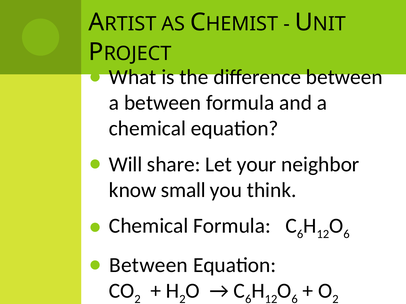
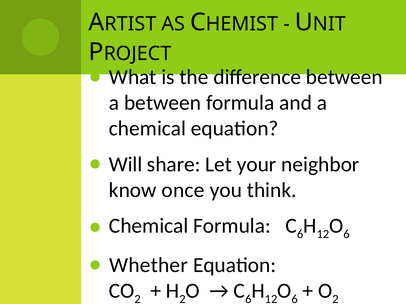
small: small -> once
Between at (149, 266): Between -> Whether
